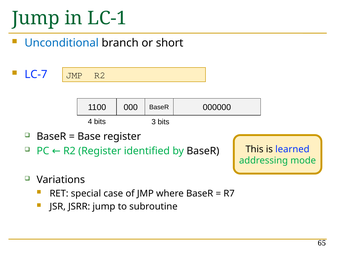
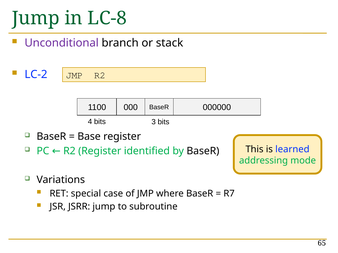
LC-1: LC-1 -> LC-8
Unconditional colour: blue -> purple
short: short -> stack
LC-7: LC-7 -> LC-2
